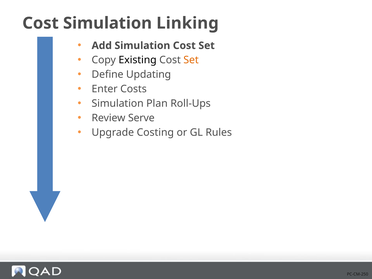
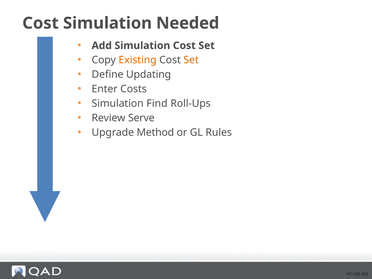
Linking: Linking -> Needed
Existing colour: black -> orange
Plan: Plan -> Find
Costing: Costing -> Method
